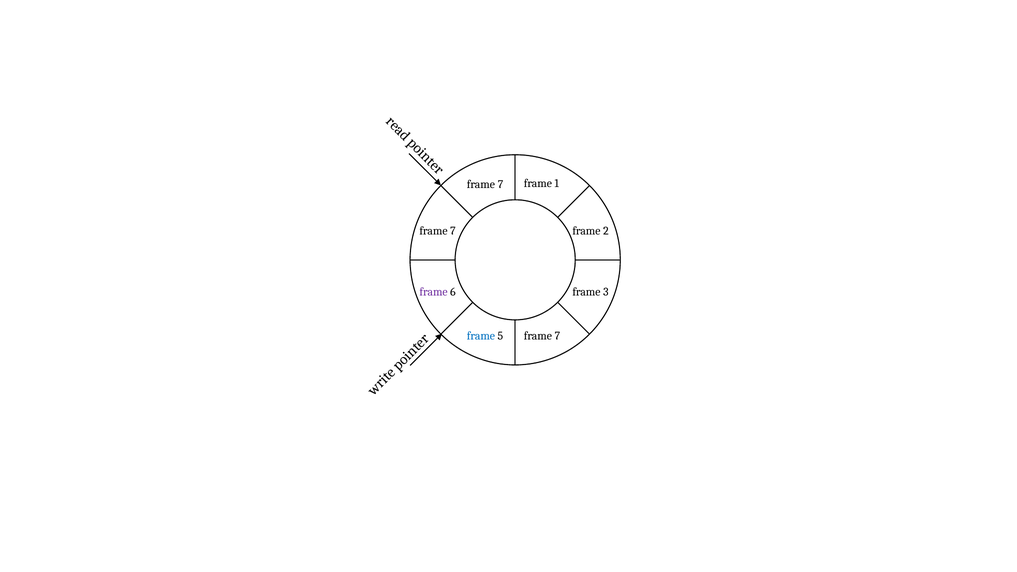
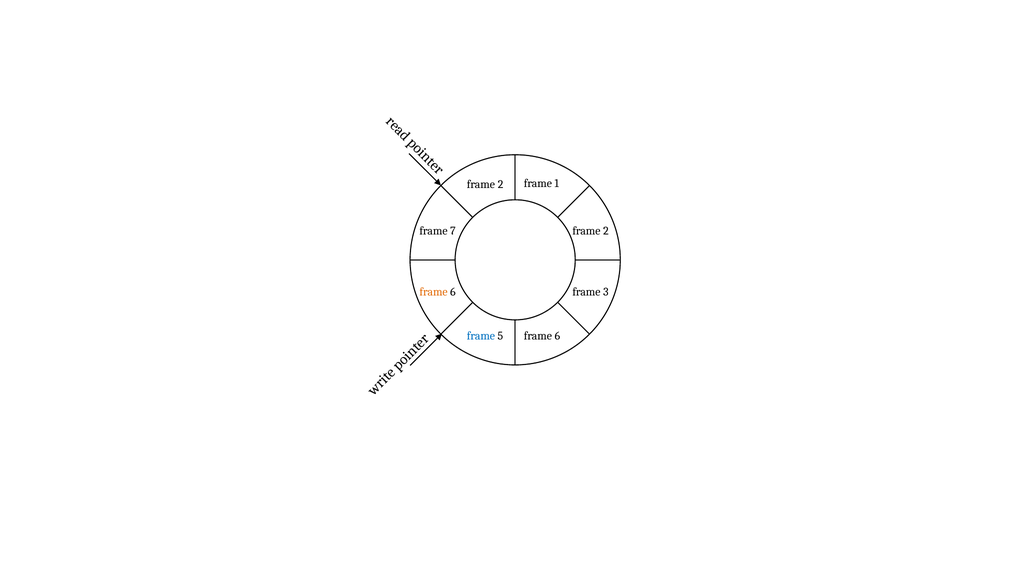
7 at (501, 184): 7 -> 2
frame at (434, 292) colour: purple -> orange
5 frame 7: 7 -> 6
